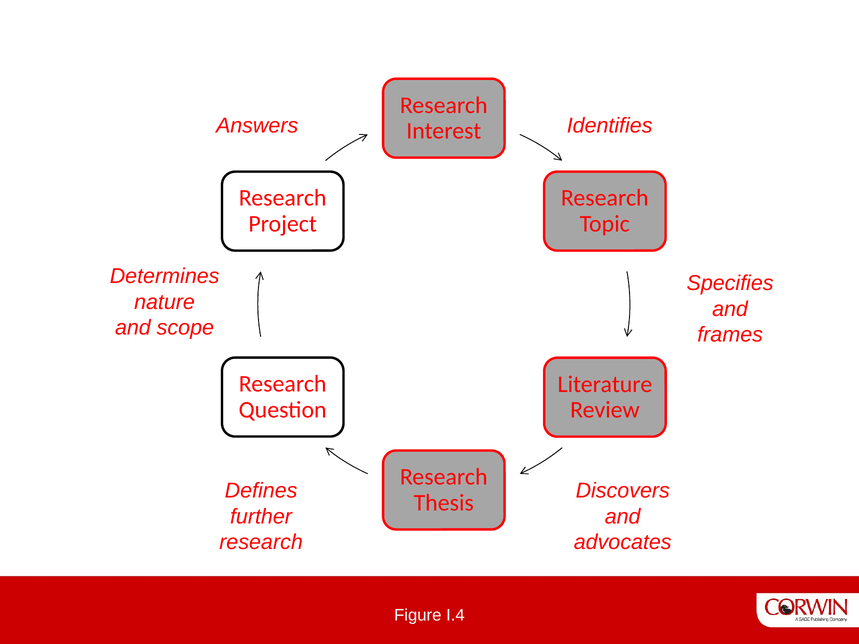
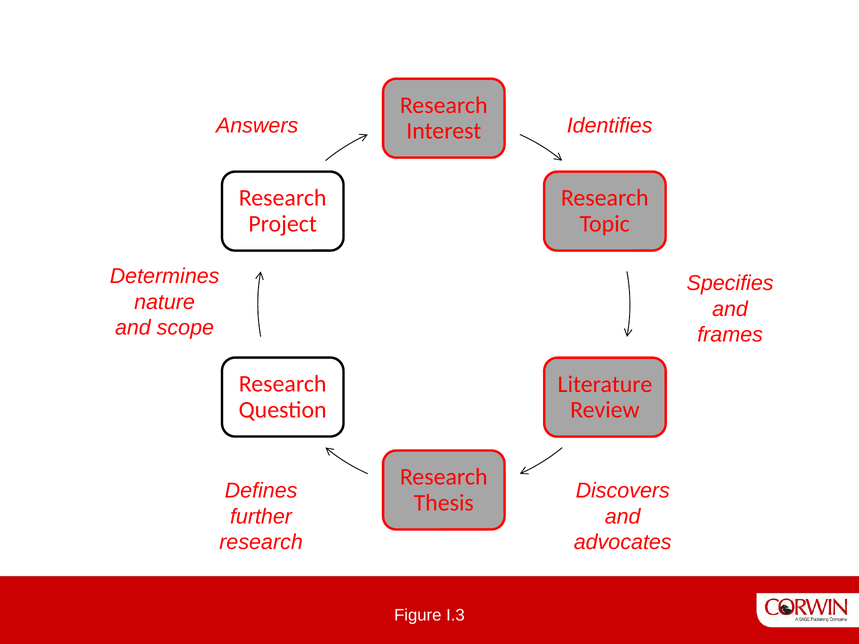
I.4: I.4 -> I.3
